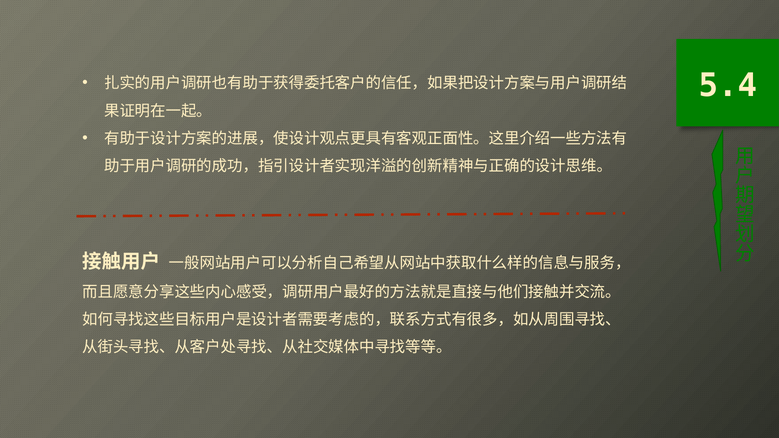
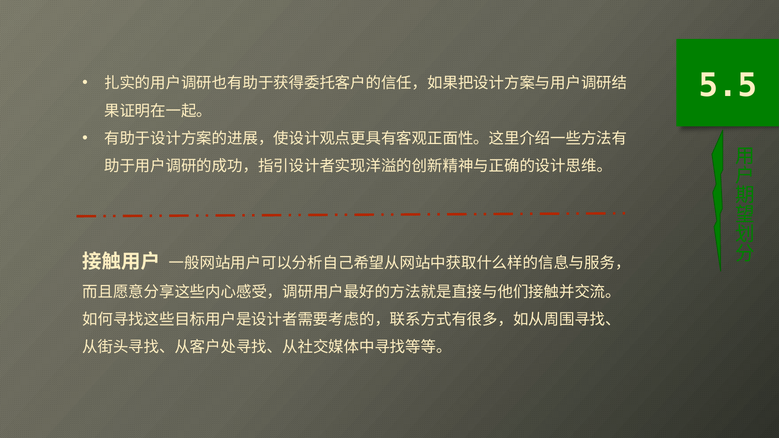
5.4: 5.4 -> 5.5
